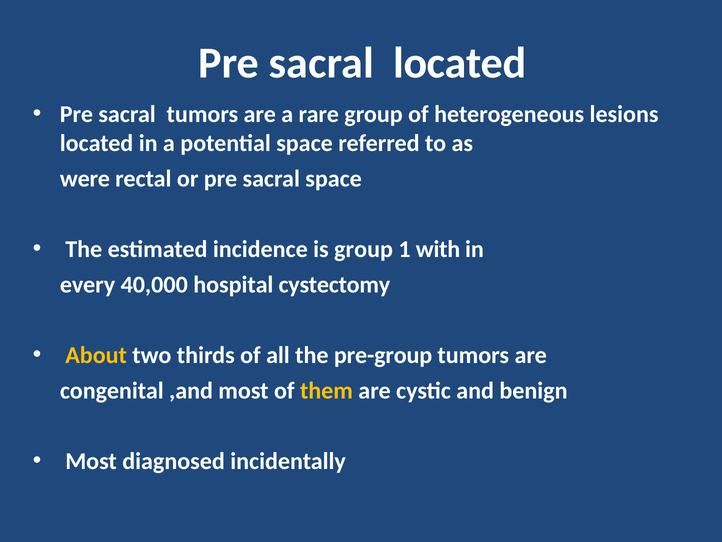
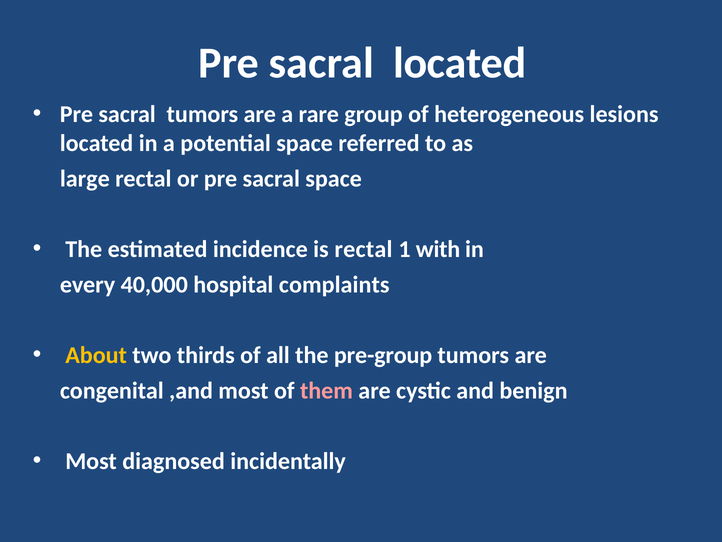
were: were -> large
is group: group -> rectal
cystectomy: cystectomy -> complaints
them colour: yellow -> pink
